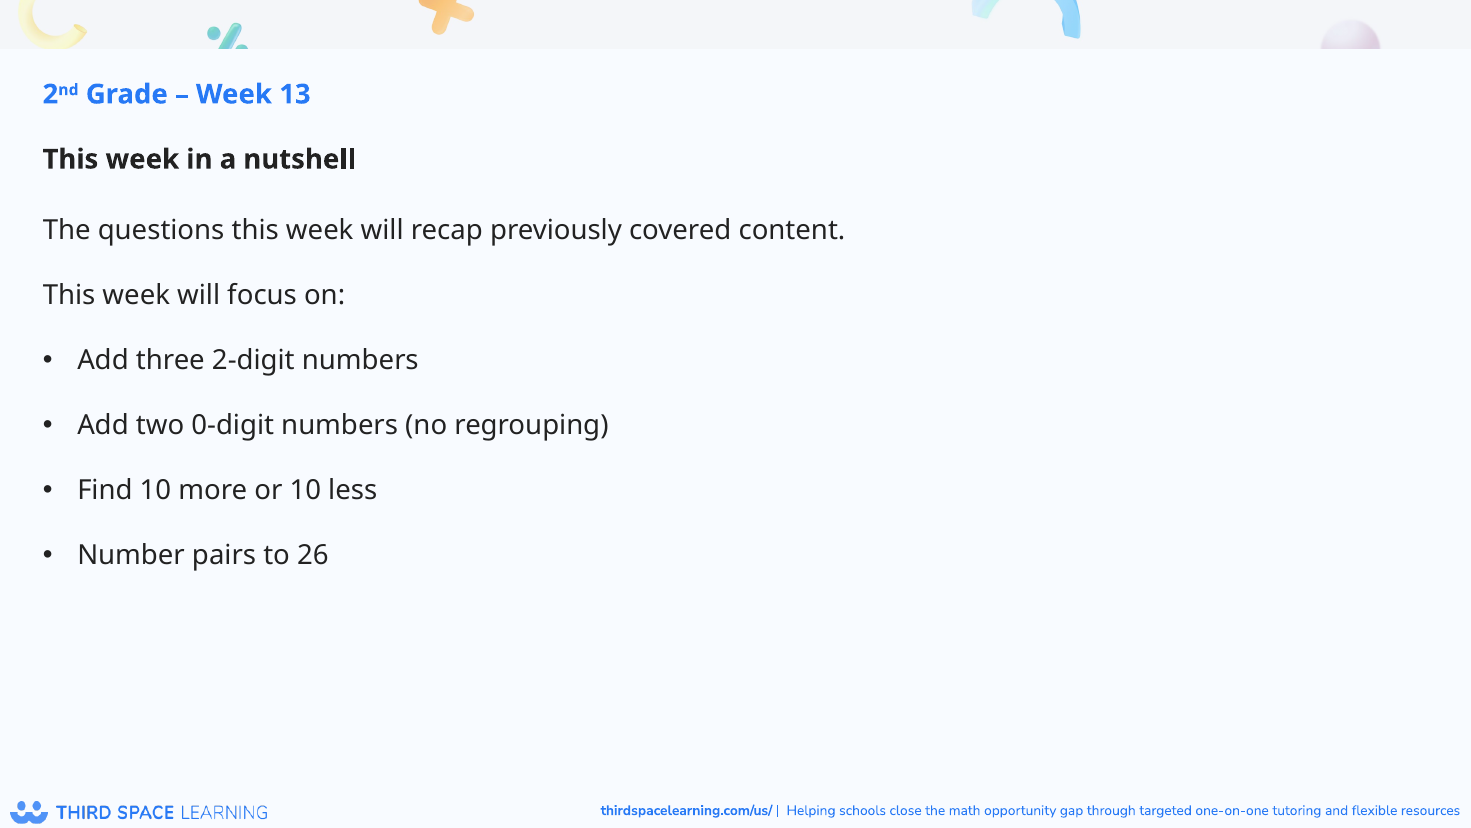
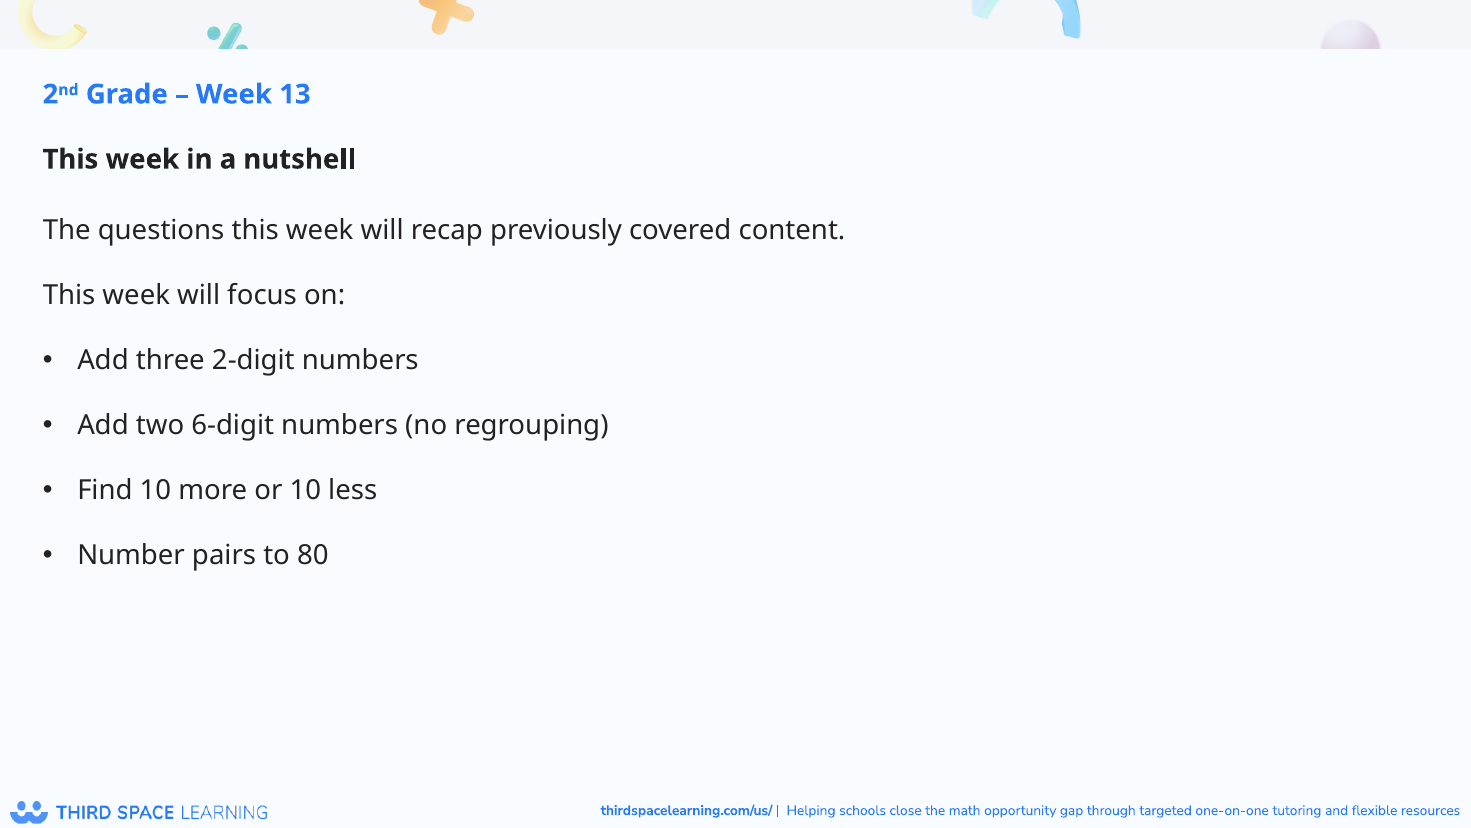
0-digit: 0-digit -> 6-digit
26: 26 -> 80
